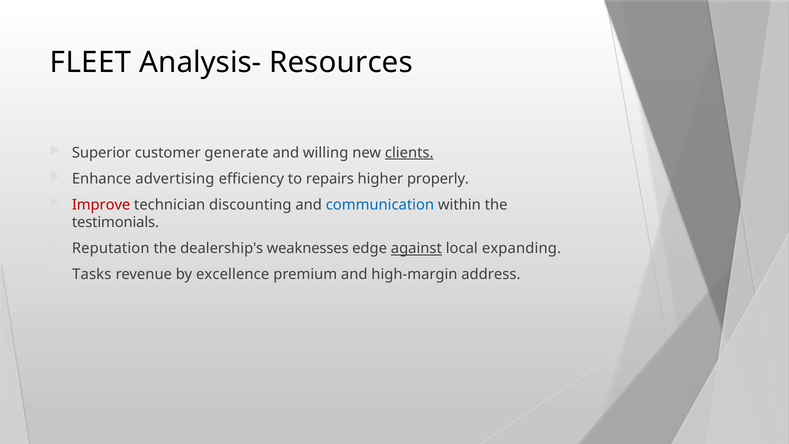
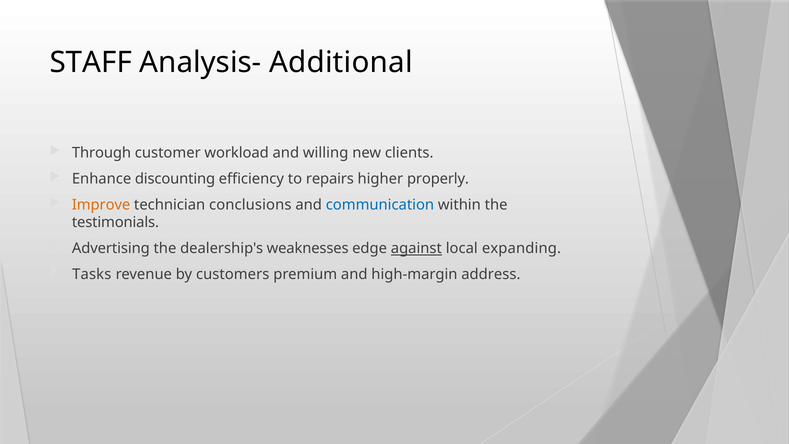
FLEET: FLEET -> STAFF
Resources: Resources -> Additional
Superior: Superior -> Through
generate: generate -> workload
clients underline: present -> none
advertising: advertising -> discounting
Improve colour: red -> orange
discounting: discounting -> conclusions
Reputation: Reputation -> Advertising
excellence: excellence -> customers
